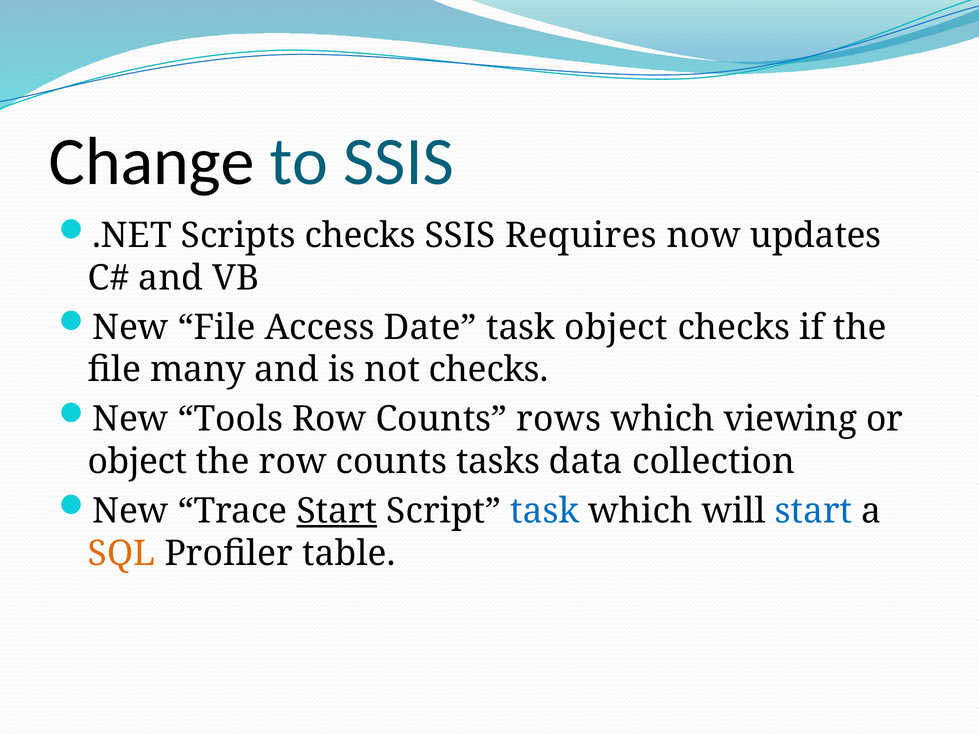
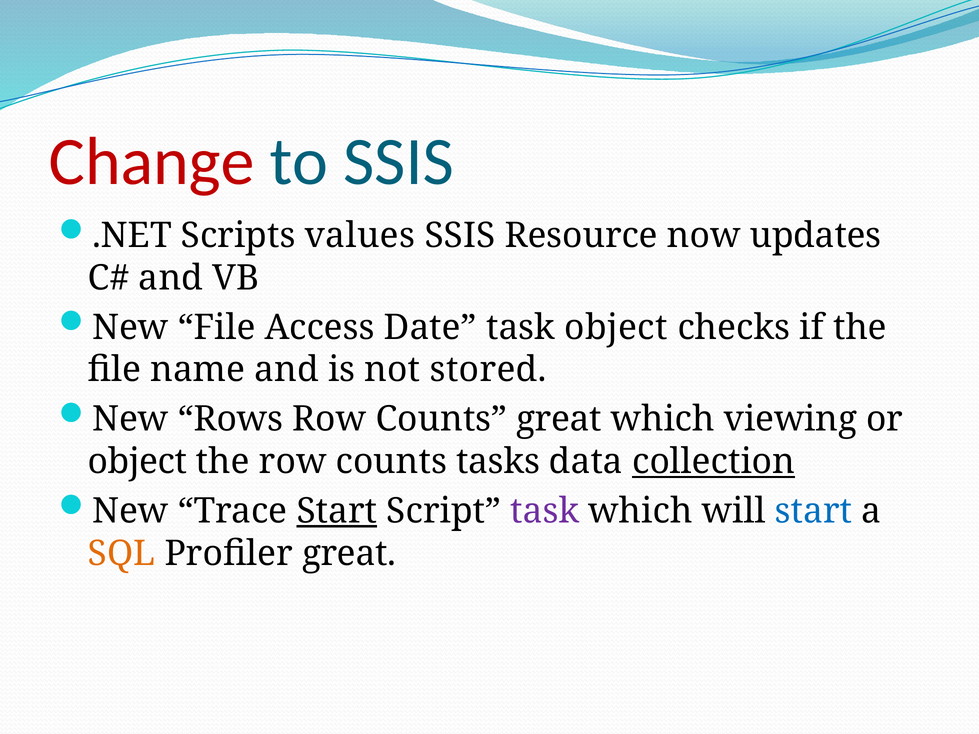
Change colour: black -> red
Scripts checks: checks -> values
Requires: Requires -> Resource
many: many -> name
not checks: checks -> stored
Tools: Tools -> Rows
Counts rows: rows -> great
collection underline: none -> present
task at (545, 511) colour: blue -> purple
Profiler table: table -> great
